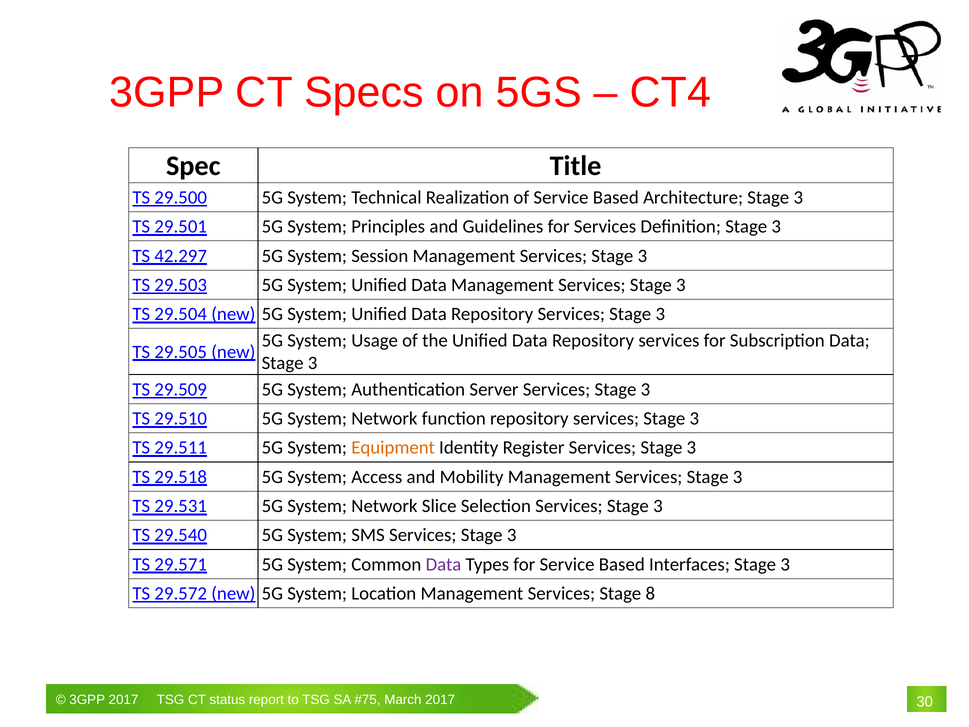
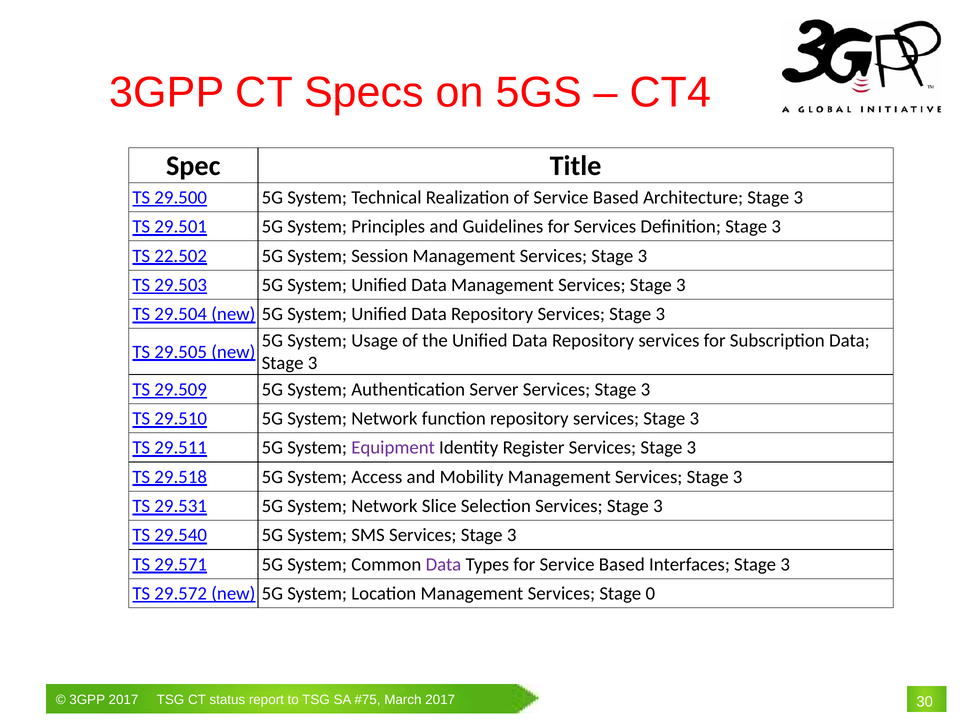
42.297: 42.297 -> 22.502
Equipment colour: orange -> purple
8: 8 -> 0
